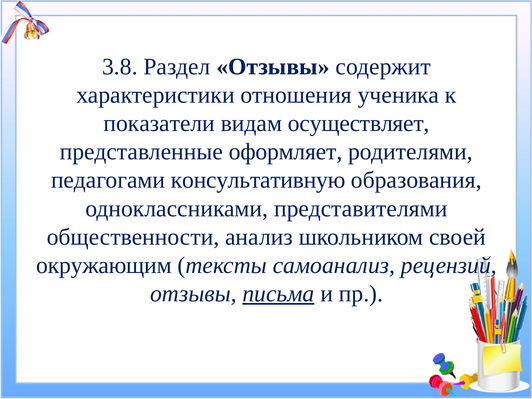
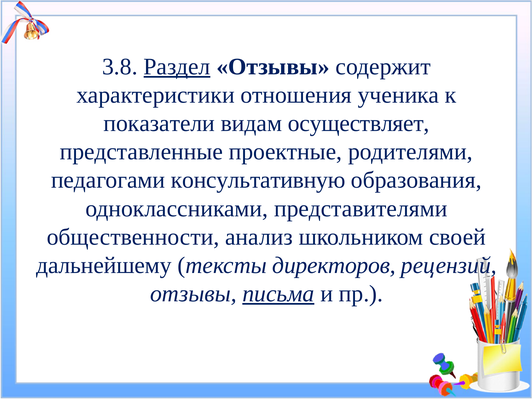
Раздел underline: none -> present
оформляет: оформляет -> проектные
окружающим: окружающим -> дальнейшему
самоанализ: самоанализ -> директоров
